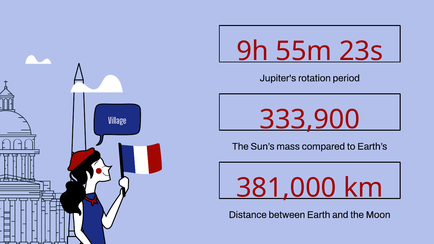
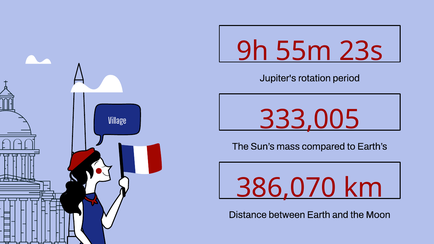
333,900: 333,900 -> 333,005
381,000: 381,000 -> 386,070
